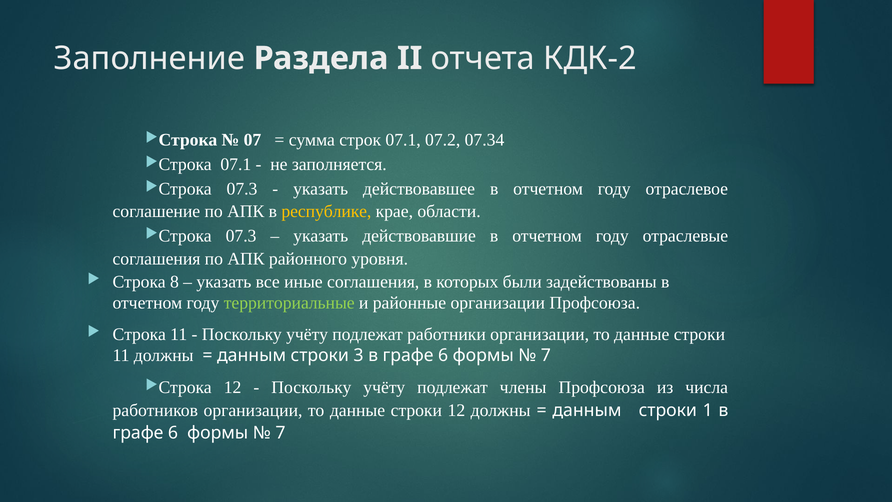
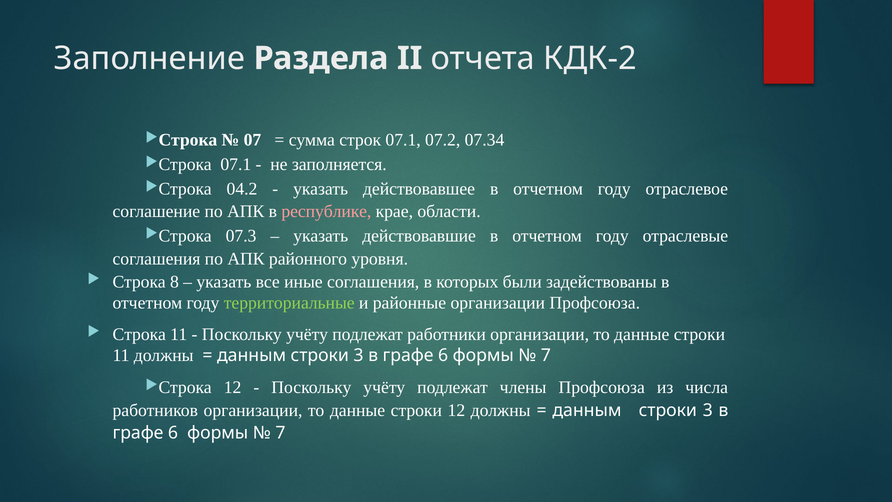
07.3 at (242, 189): 07.3 -> 04.2
республике colour: yellow -> pink
1 at (708, 410): 1 -> 3
